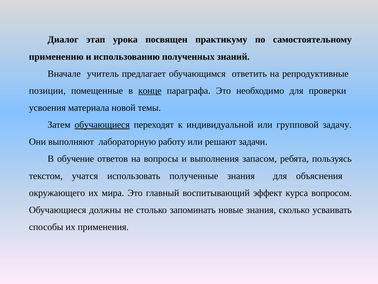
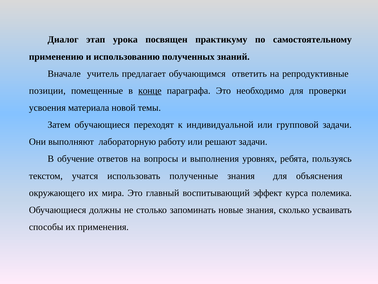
обучающиеся at (102, 125) underline: present -> none
групповой задачу: задачу -> задачи
запасом: запасом -> уровнях
вопросом: вопросом -> полемика
